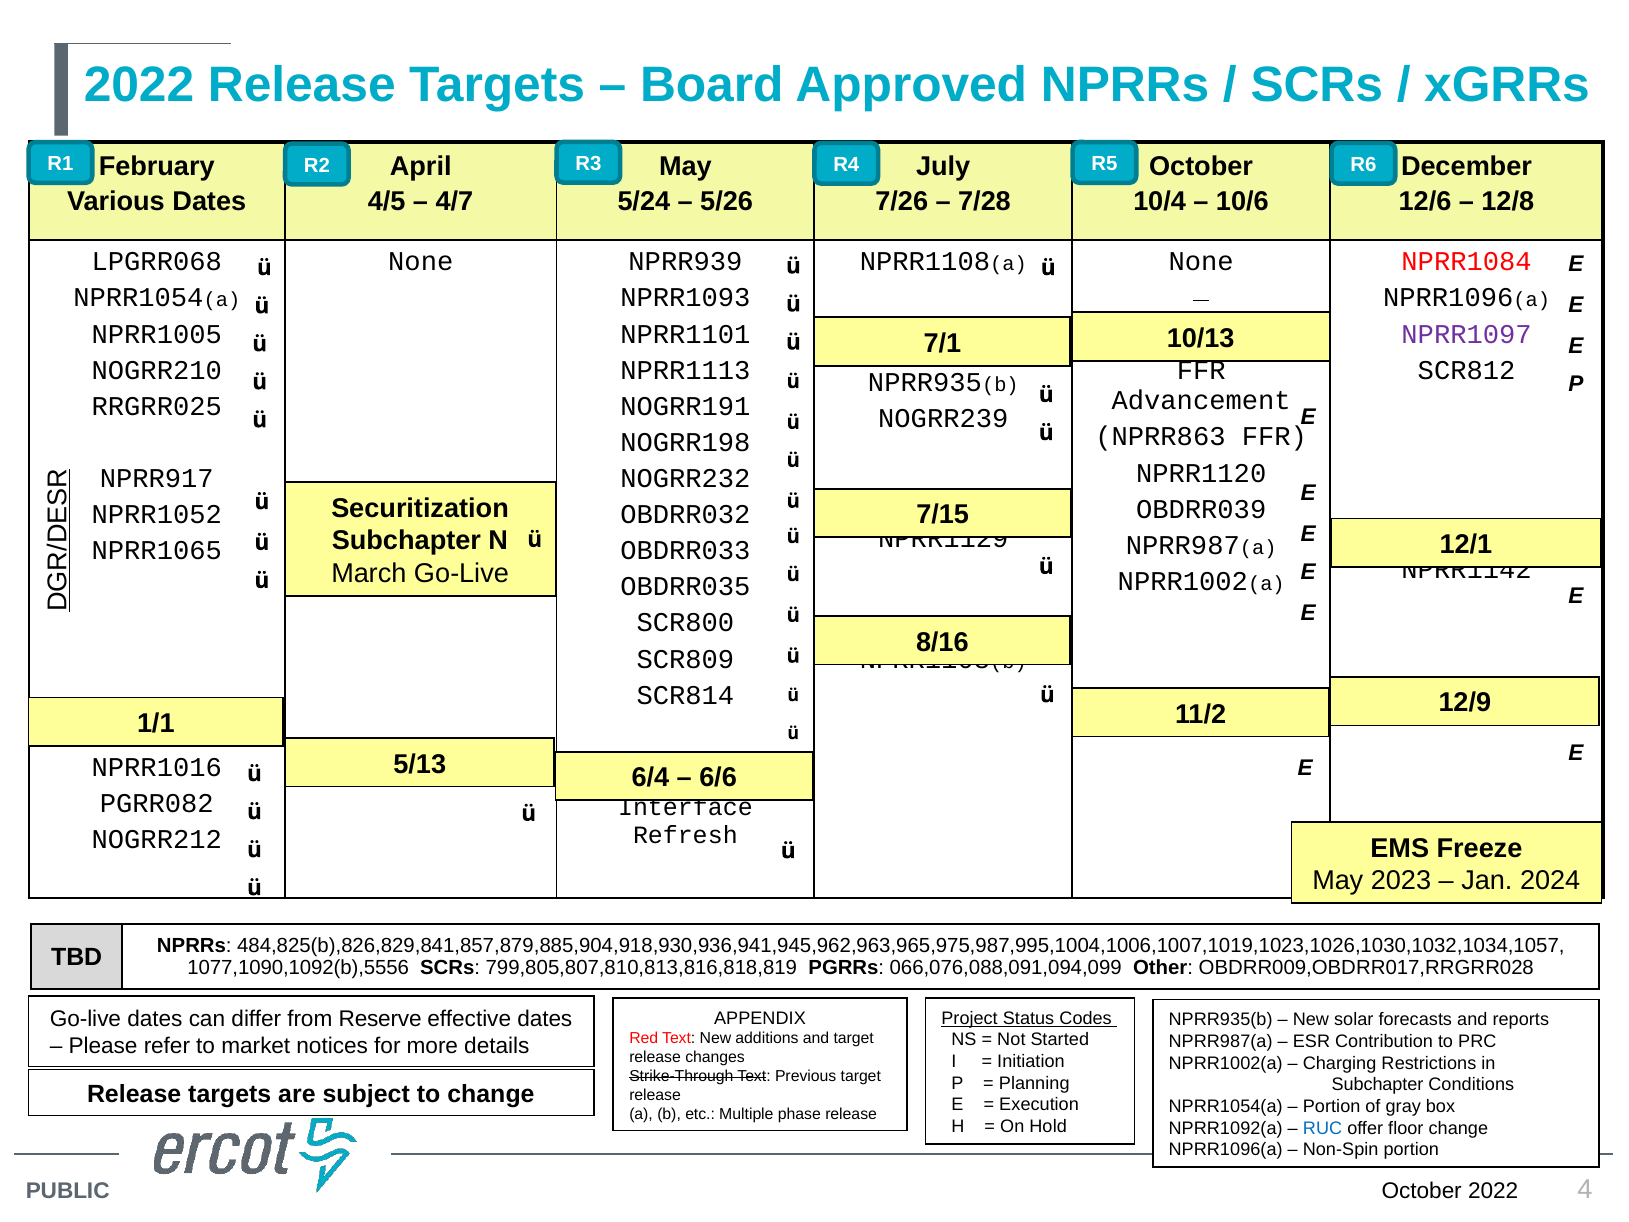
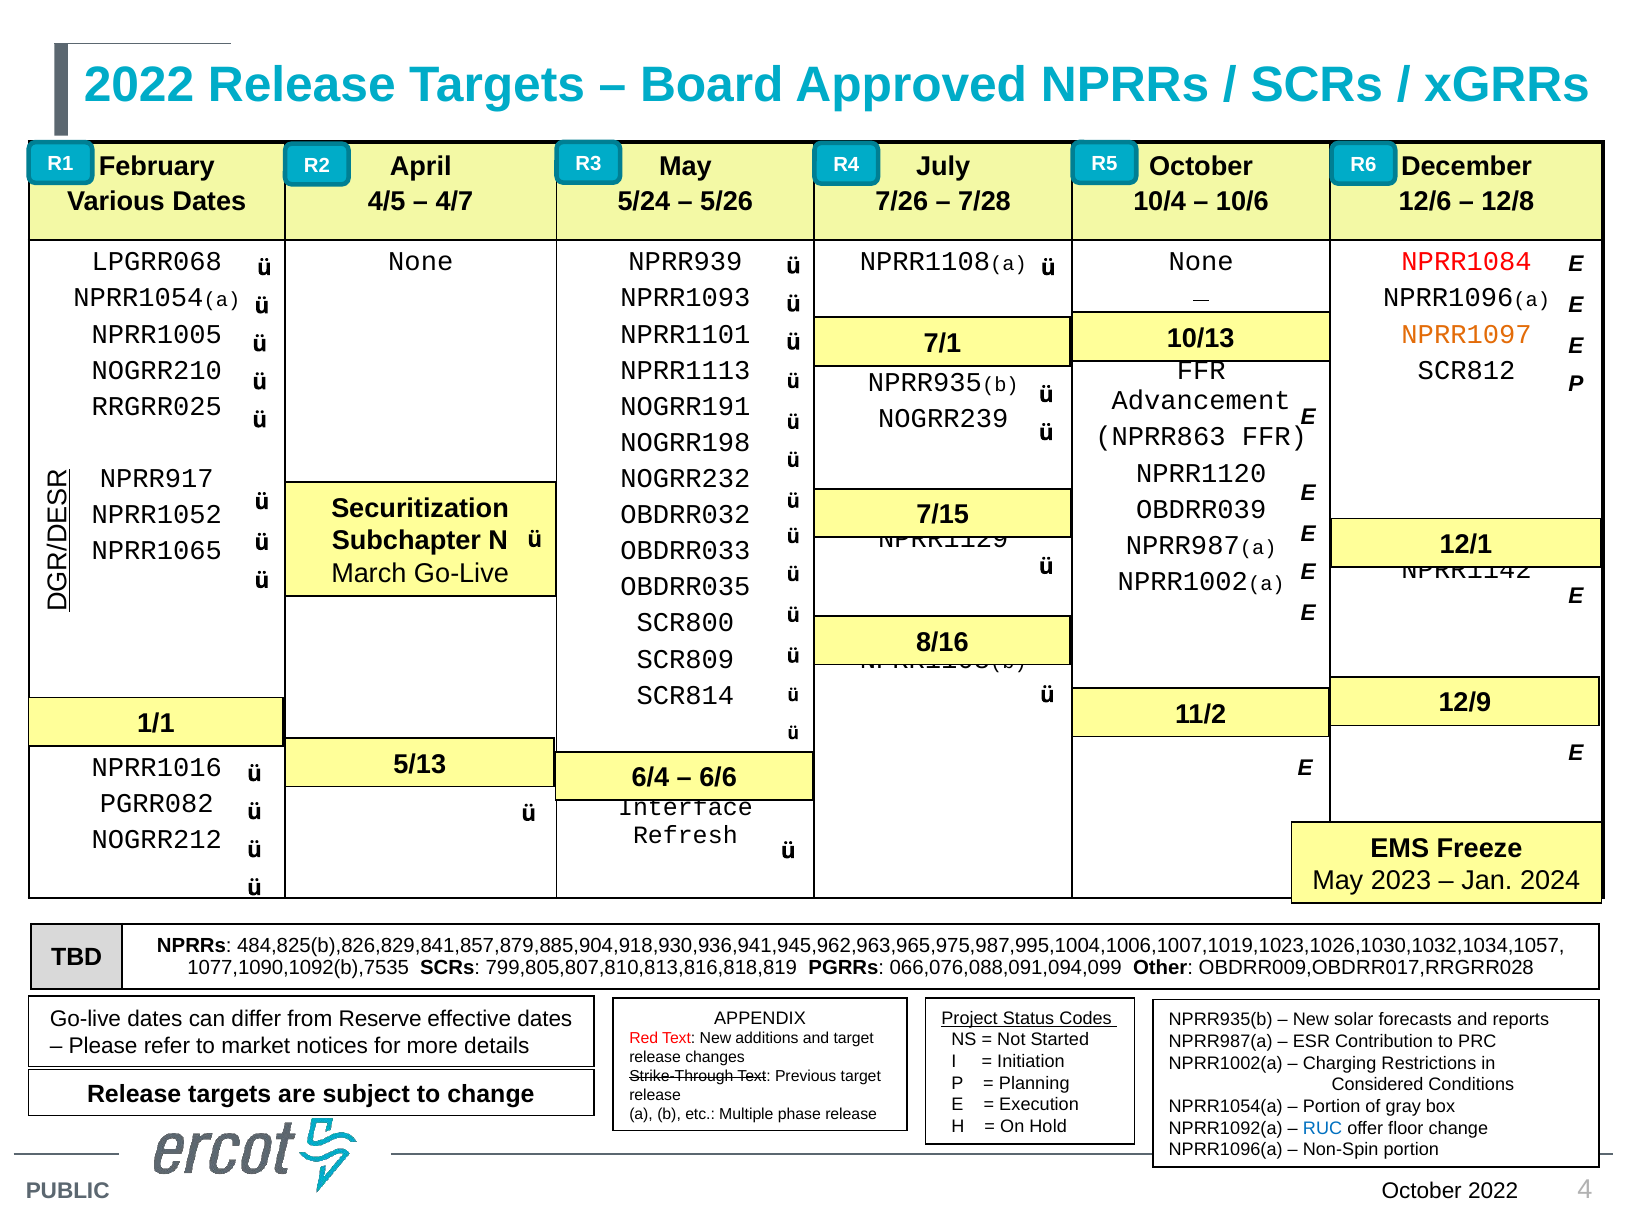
NPRR1097 colour: purple -> orange
1077,1090,1092(b),5556: 1077,1090,1092(b),5556 -> 1077,1090,1092(b),7535
Subchapter at (1378, 1084): Subchapter -> Considered
